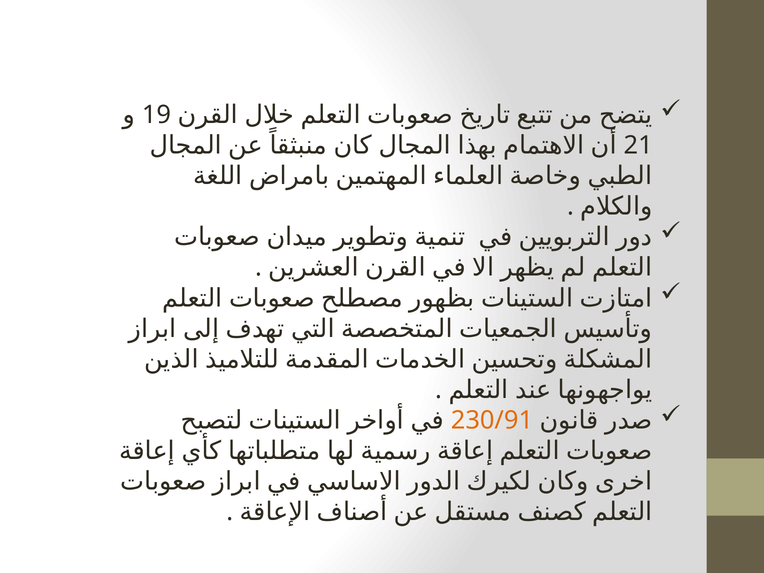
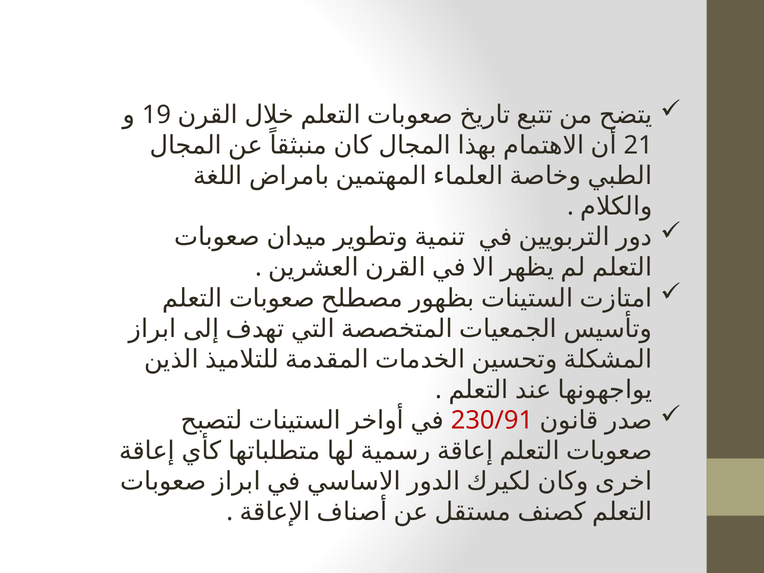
230/91 colour: orange -> red
